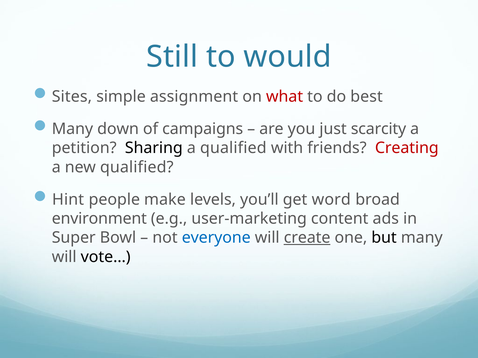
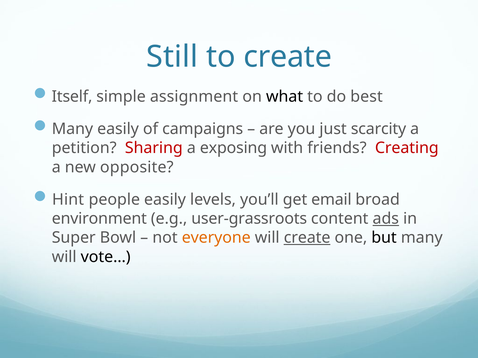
to would: would -> create
Sites: Sites -> Itself
what colour: red -> black
Many down: down -> easily
Sharing colour: black -> red
a qualified: qualified -> exposing
new qualified: qualified -> opposite
people make: make -> easily
word: word -> email
user-marketing: user-marketing -> user-grassroots
ads underline: none -> present
everyone colour: blue -> orange
